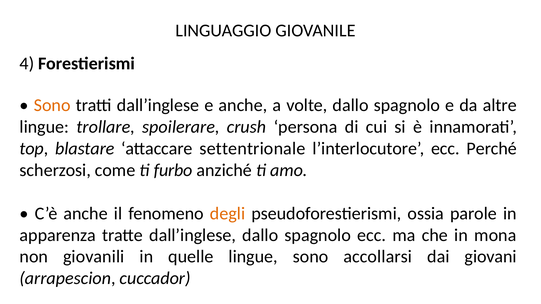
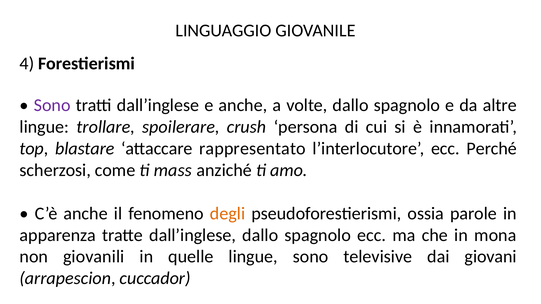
Sono at (52, 105) colour: orange -> purple
settentrionale: settentrionale -> rappresentato
furbo: furbo -> mass
accollarsi: accollarsi -> televisive
